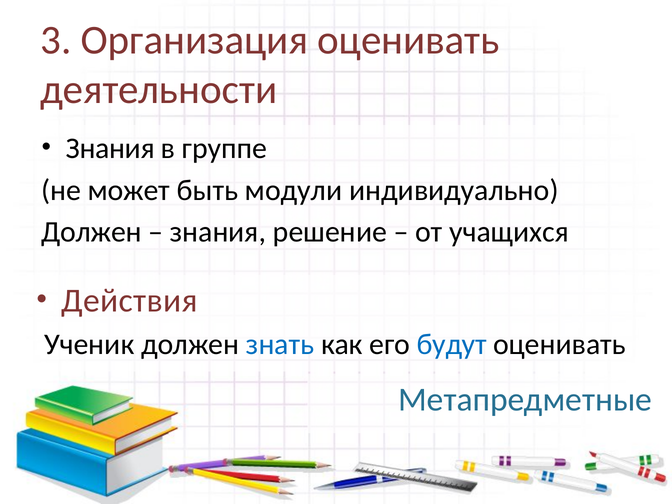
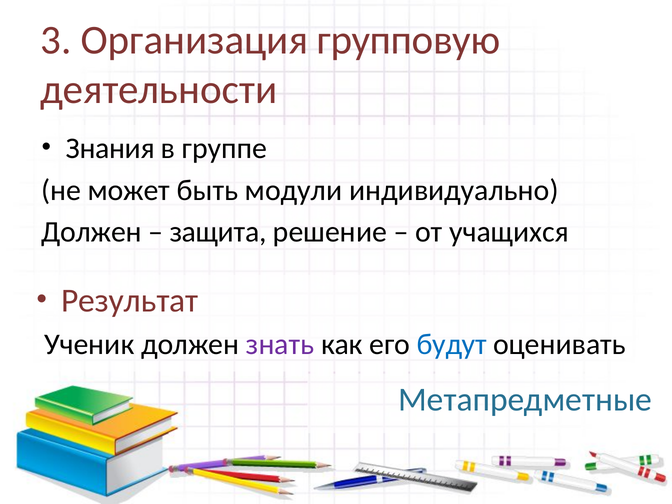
Организация оценивать: оценивать -> групповую
знания at (218, 232): знания -> защита
Действия: Действия -> Результат
знать colour: blue -> purple
